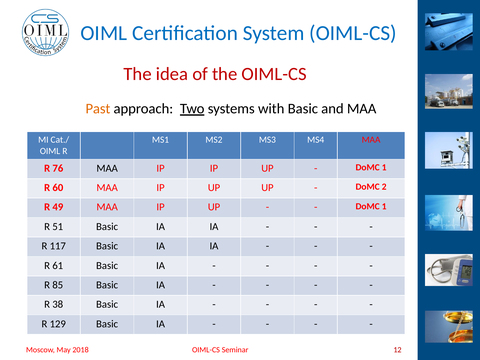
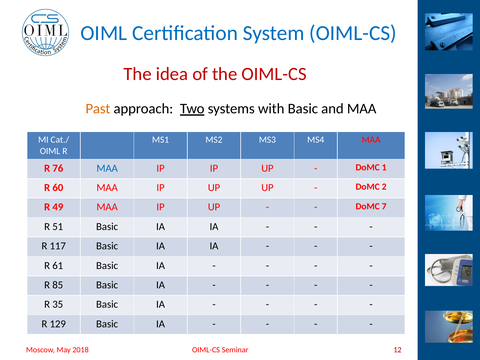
MAA at (107, 168) colour: black -> blue
1 at (384, 206): 1 -> 7
38: 38 -> 35
